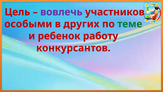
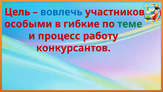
вовлечь colour: purple -> blue
других: других -> гибкие
ребенок: ребенок -> процесс
